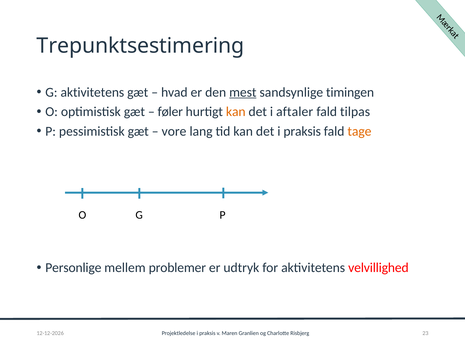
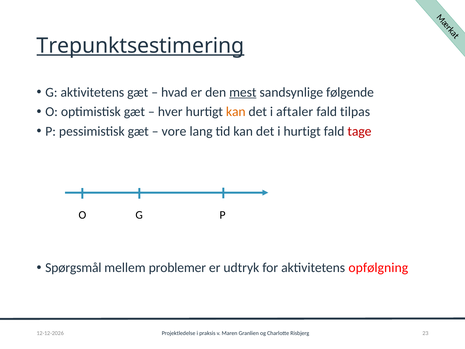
Trepunktsestimering underline: none -> present
timingen: timingen -> følgende
føler: føler -> hver
det i praksis: praksis -> hurtigt
tage colour: orange -> red
Personlige: Personlige -> Spørgsmål
velvillighed: velvillighed -> opfølgning
